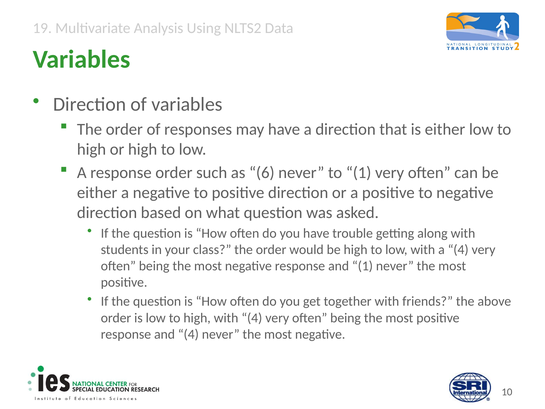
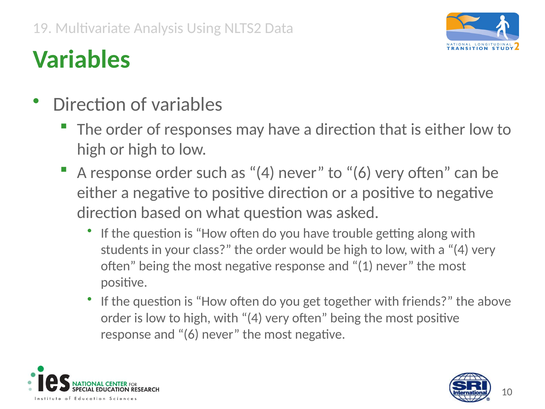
as 6: 6 -> 4
to 1: 1 -> 6
and 4: 4 -> 6
